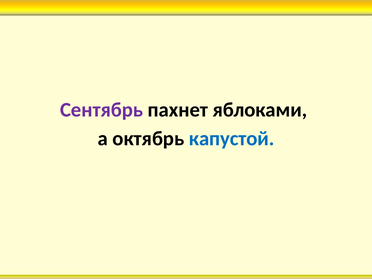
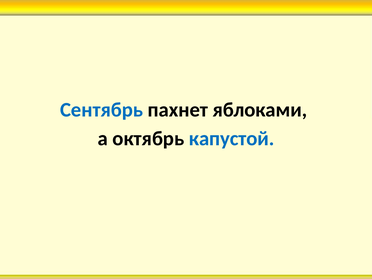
Сентябрь colour: purple -> blue
